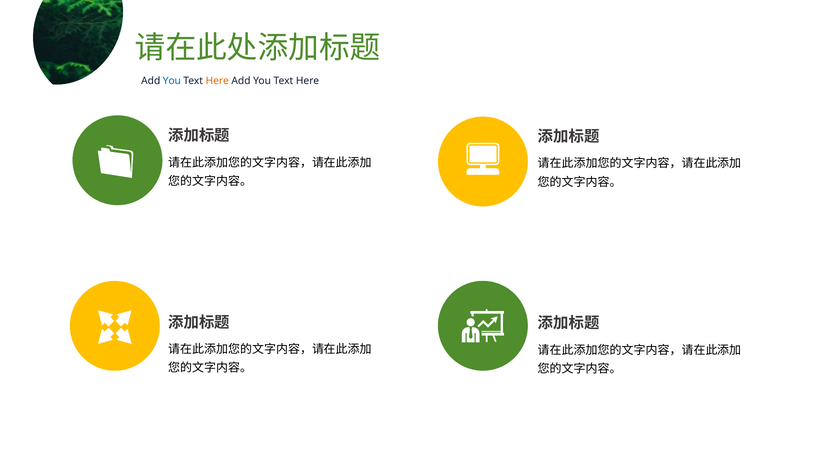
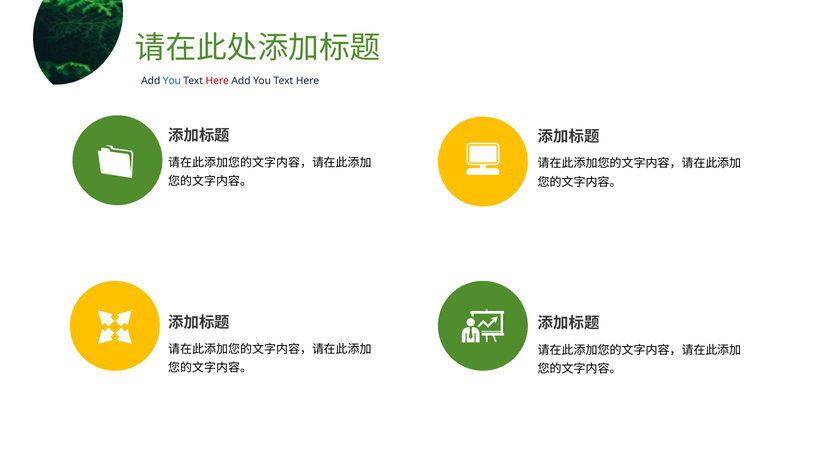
Here at (217, 81) colour: orange -> red
